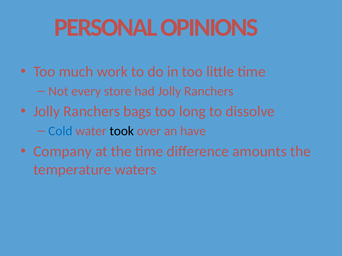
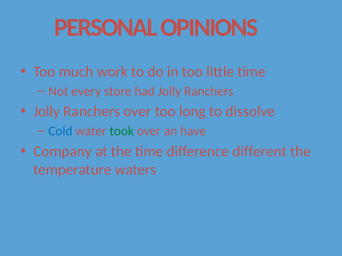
Ranchers bags: bags -> over
took colour: black -> green
amounts: amounts -> different
